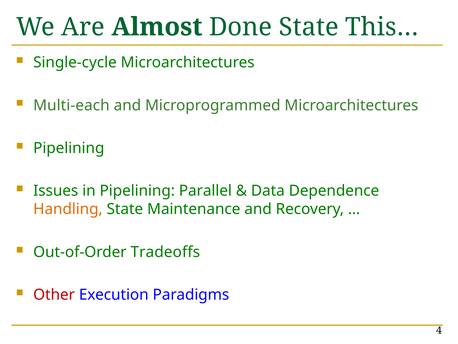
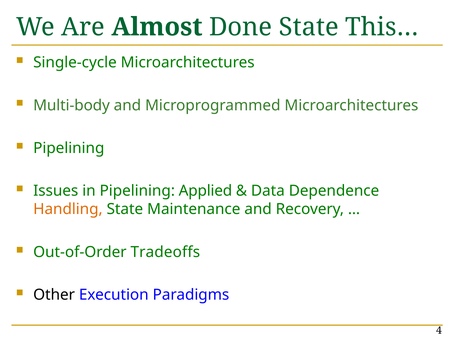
Multi-each: Multi-each -> Multi-body
Parallel: Parallel -> Applied
Other colour: red -> black
